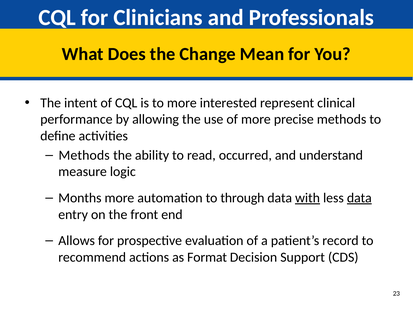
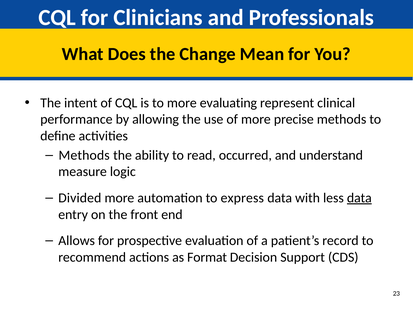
interested: interested -> evaluating
Months: Months -> Divided
through: through -> express
with underline: present -> none
